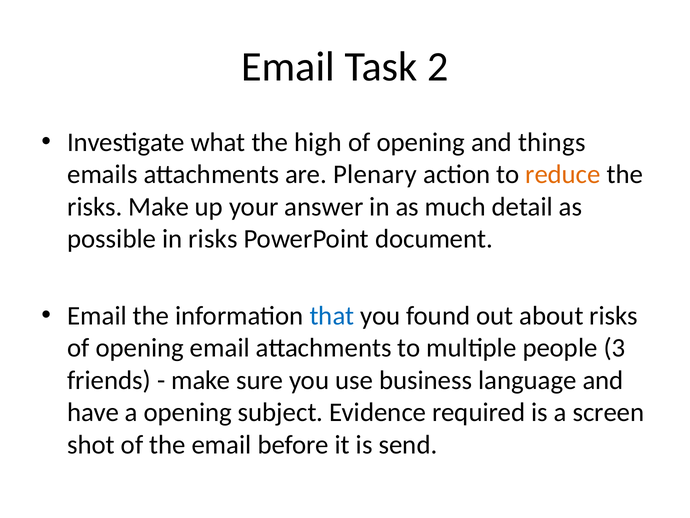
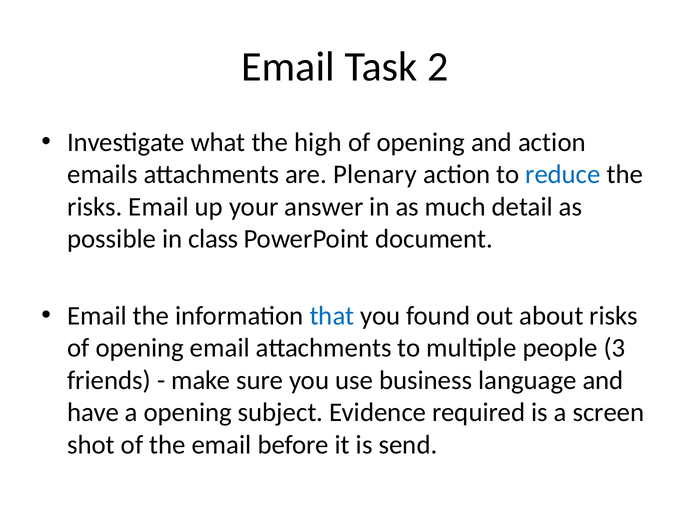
and things: things -> action
reduce colour: orange -> blue
risks Make: Make -> Email
in risks: risks -> class
